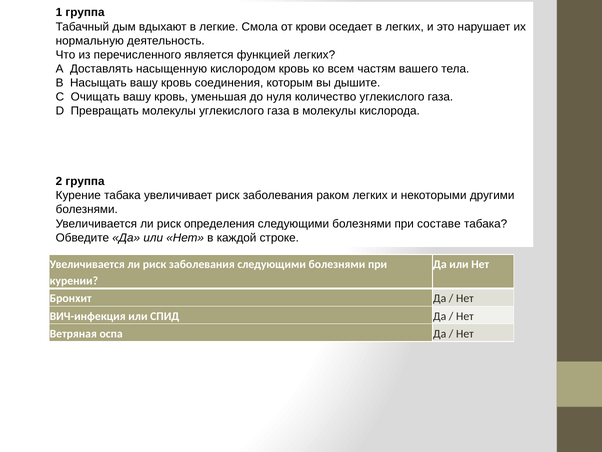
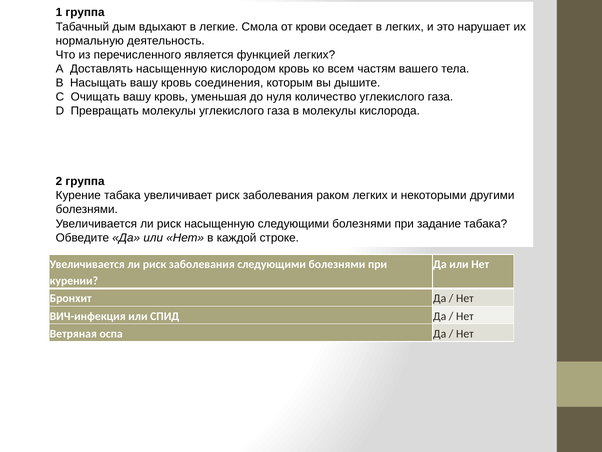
риск определения: определения -> насыщенную
составе: составе -> задание
